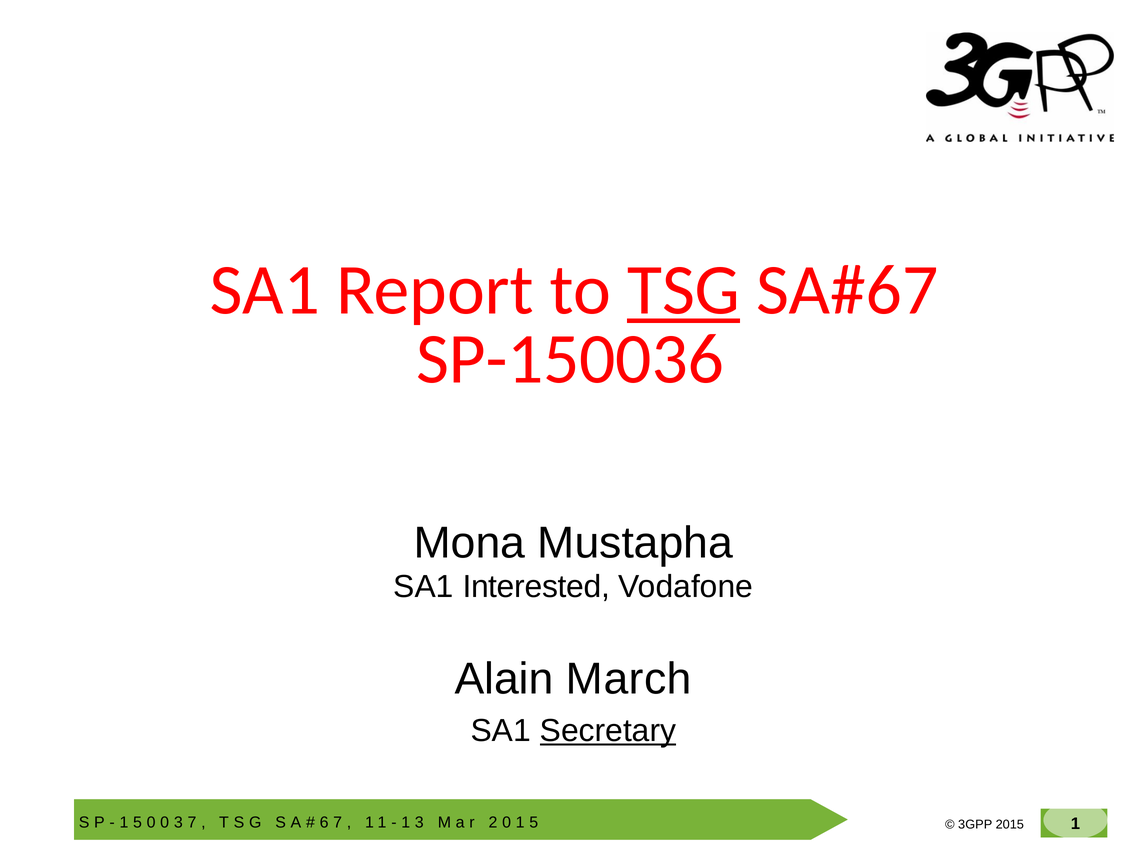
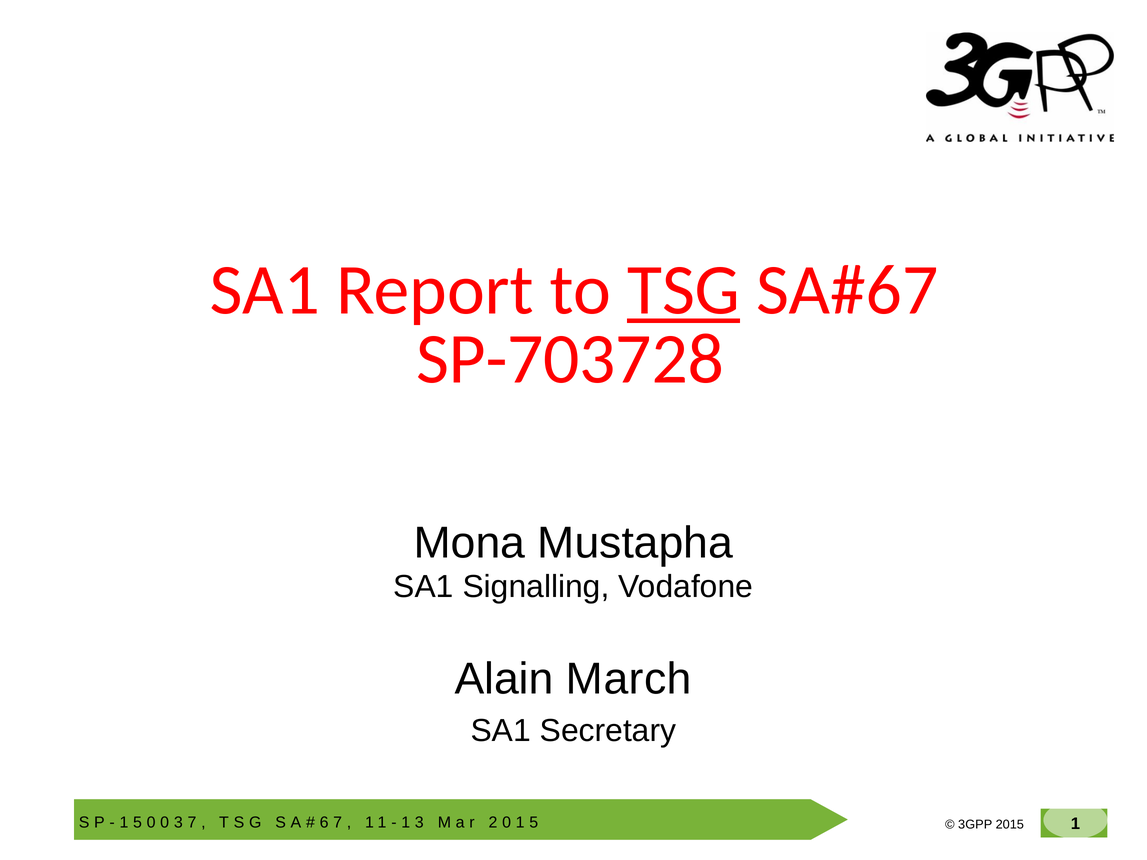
SP-150036: SP-150036 -> SP-703728
Interested: Interested -> Signalling
Secretary underline: present -> none
